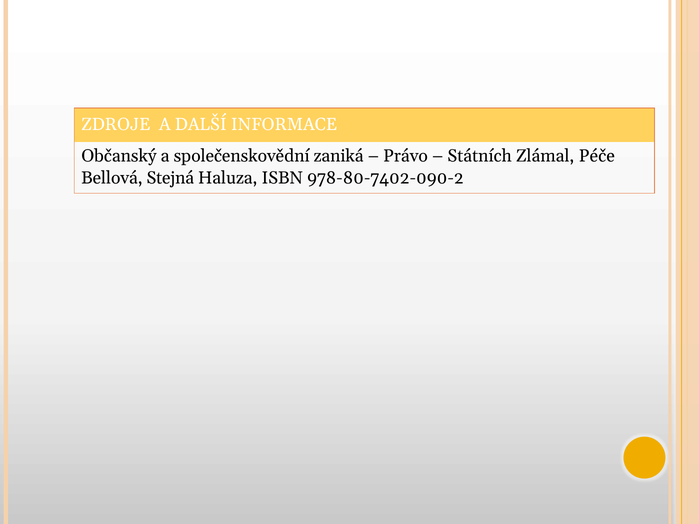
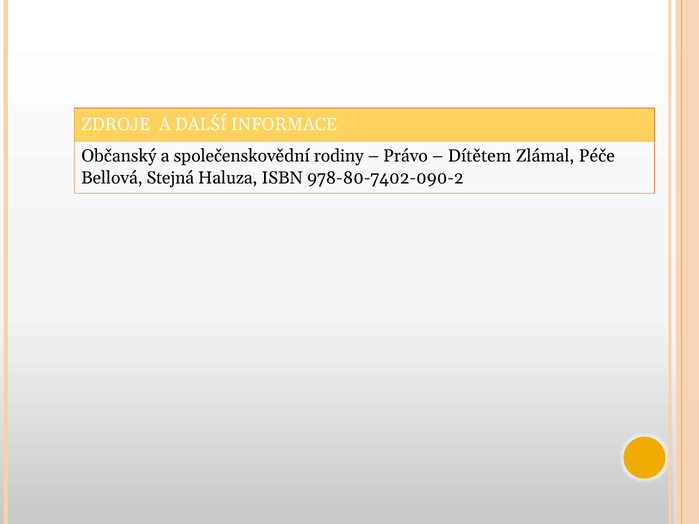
zaniká: zaniká -> rodiny
Státních: Státních -> Dítětem
